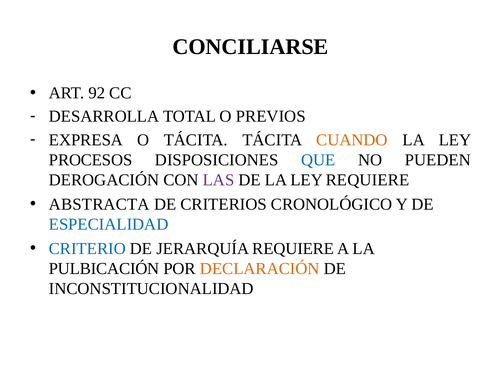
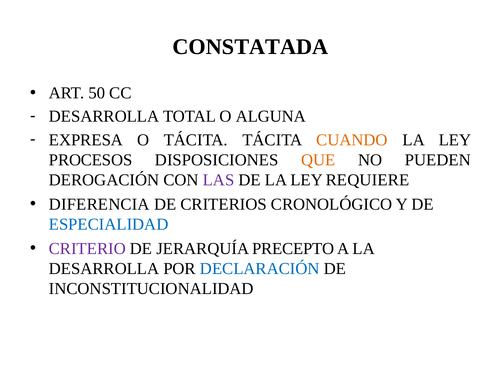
CONCILIARSE: CONCILIARSE -> CONSTATADA
92: 92 -> 50
PREVIOS: PREVIOS -> ALGUNA
QUE colour: blue -> orange
ABSTRACTA: ABSTRACTA -> DIFERENCIA
CRITERIO colour: blue -> purple
JERARQUÍA REQUIERE: REQUIERE -> PRECEPTO
PULBICACIÓN at (104, 268): PULBICACIÓN -> DESARROLLA
DECLARACIÓN colour: orange -> blue
